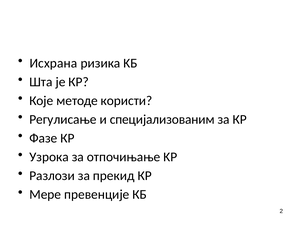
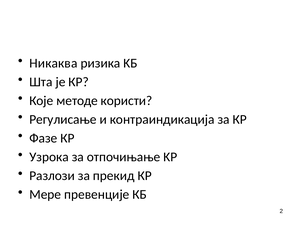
Исхрана: Исхрана -> Никаква
специјализованим: специјализованим -> контраиндикација
